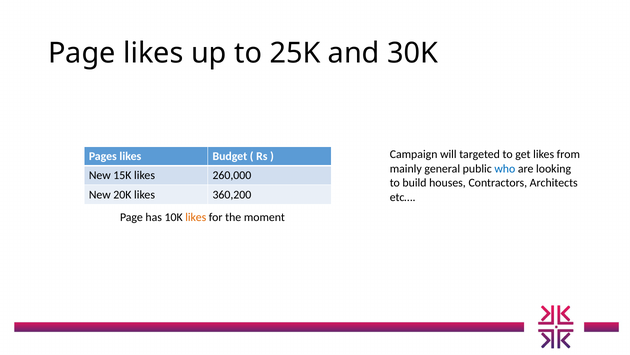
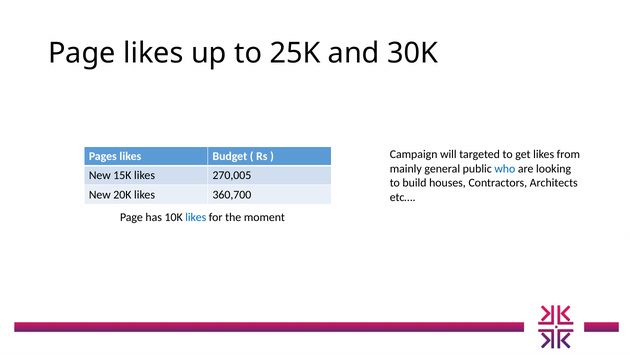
260,000: 260,000 -> 270,005
360,200: 360,200 -> 360,700
likes at (196, 217) colour: orange -> blue
